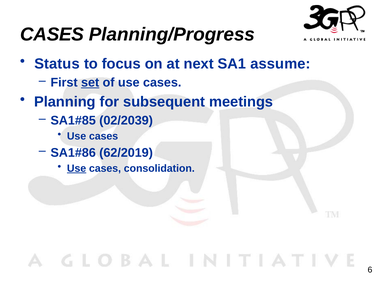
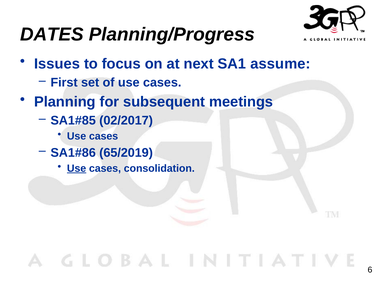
CASES at (52, 34): CASES -> DATES
Status: Status -> Issues
set underline: present -> none
02/2039: 02/2039 -> 02/2017
62/2019: 62/2019 -> 65/2019
